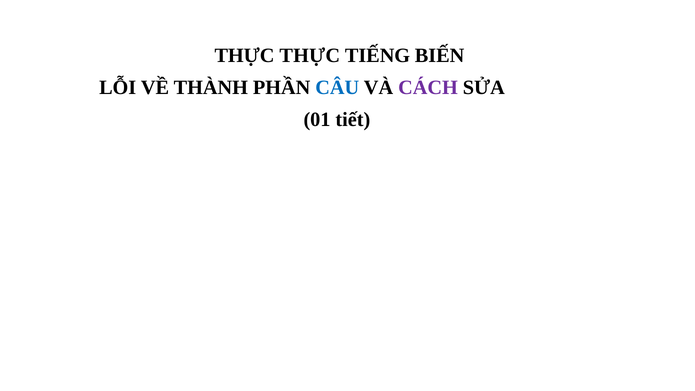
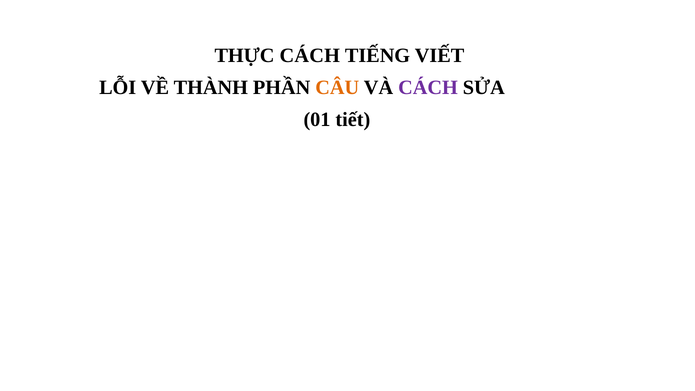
THỰC THỰC: THỰC -> CÁCH
BIẾN: BIẾN -> VIẾT
CÂU colour: blue -> orange
